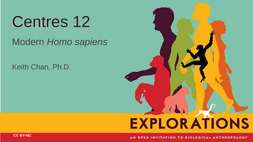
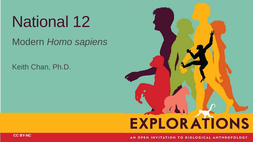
Centres: Centres -> National
